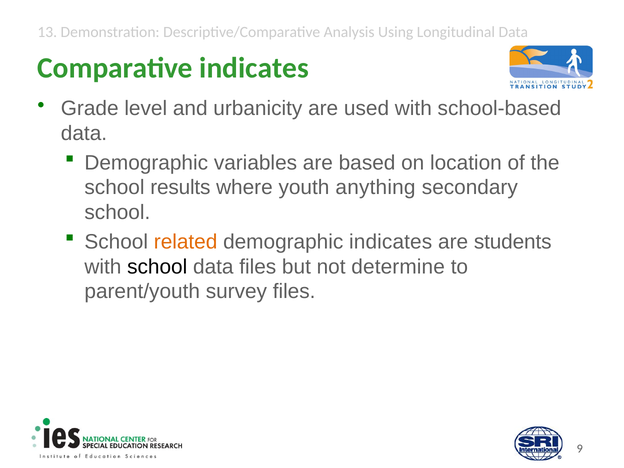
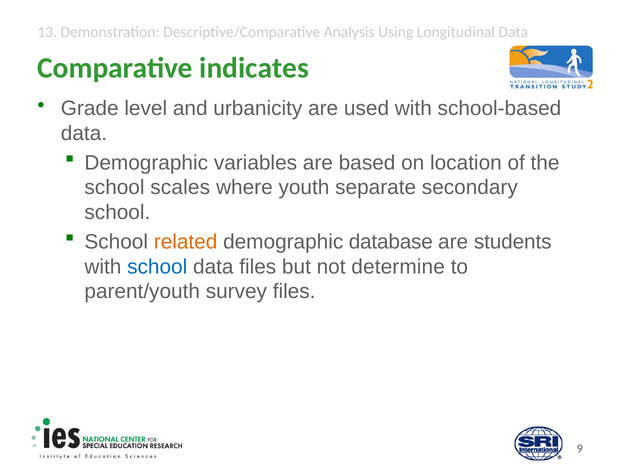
results: results -> scales
anything: anything -> separate
demographic indicates: indicates -> database
school at (157, 267) colour: black -> blue
